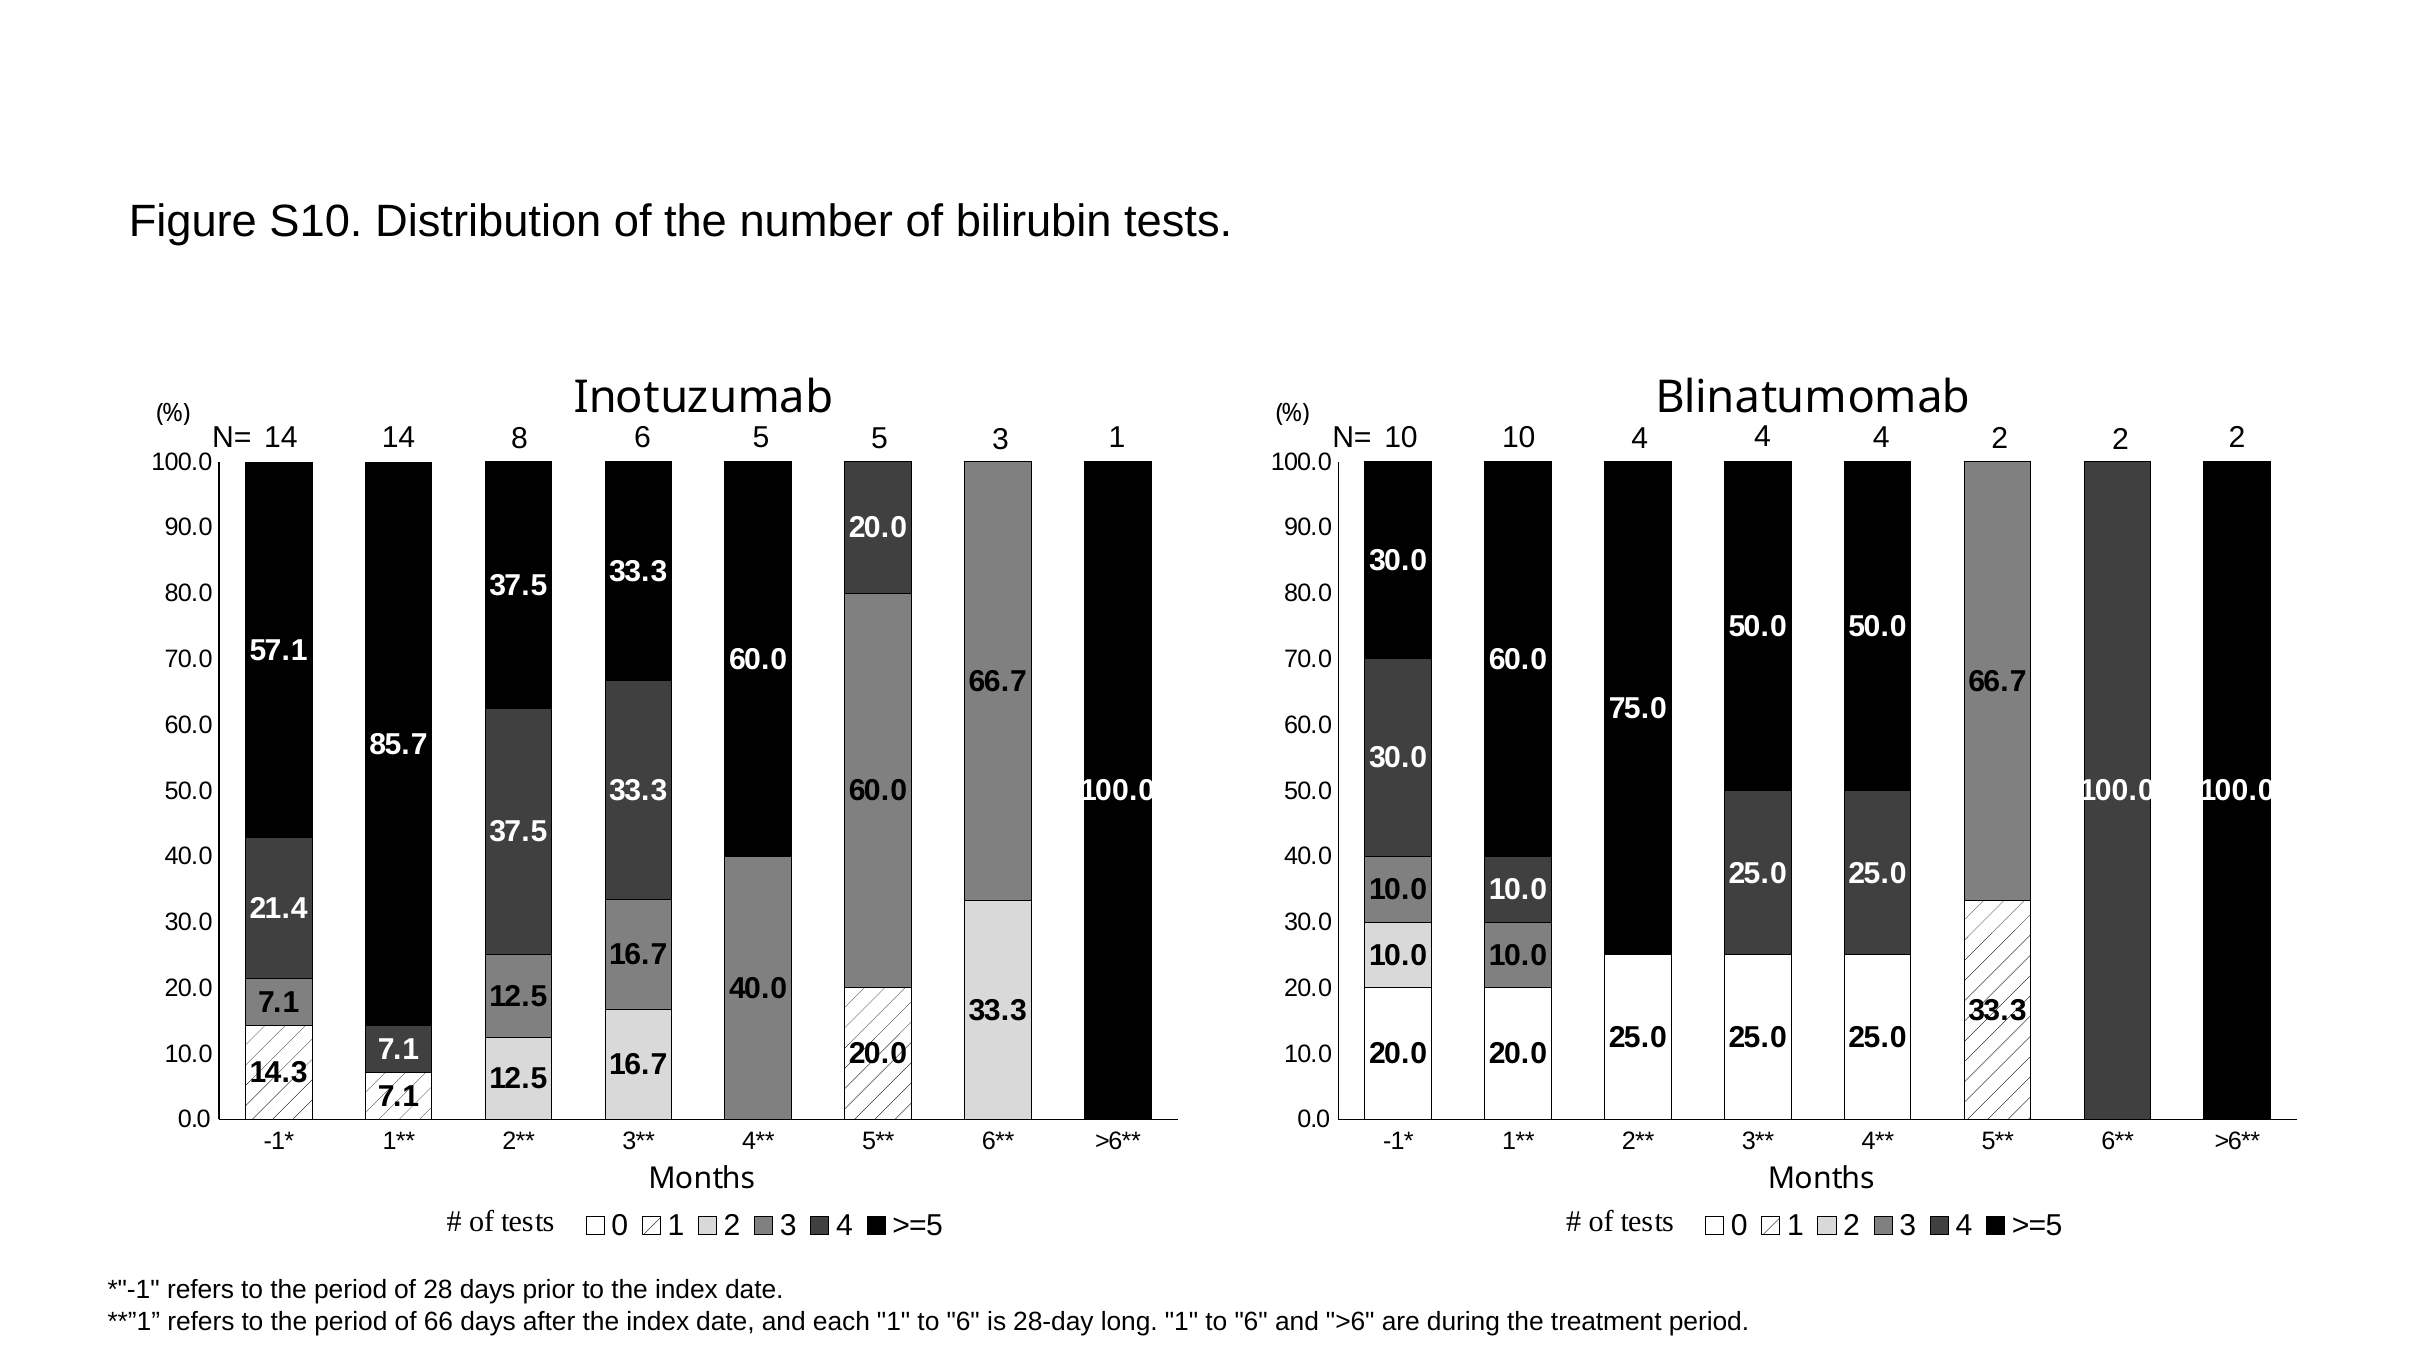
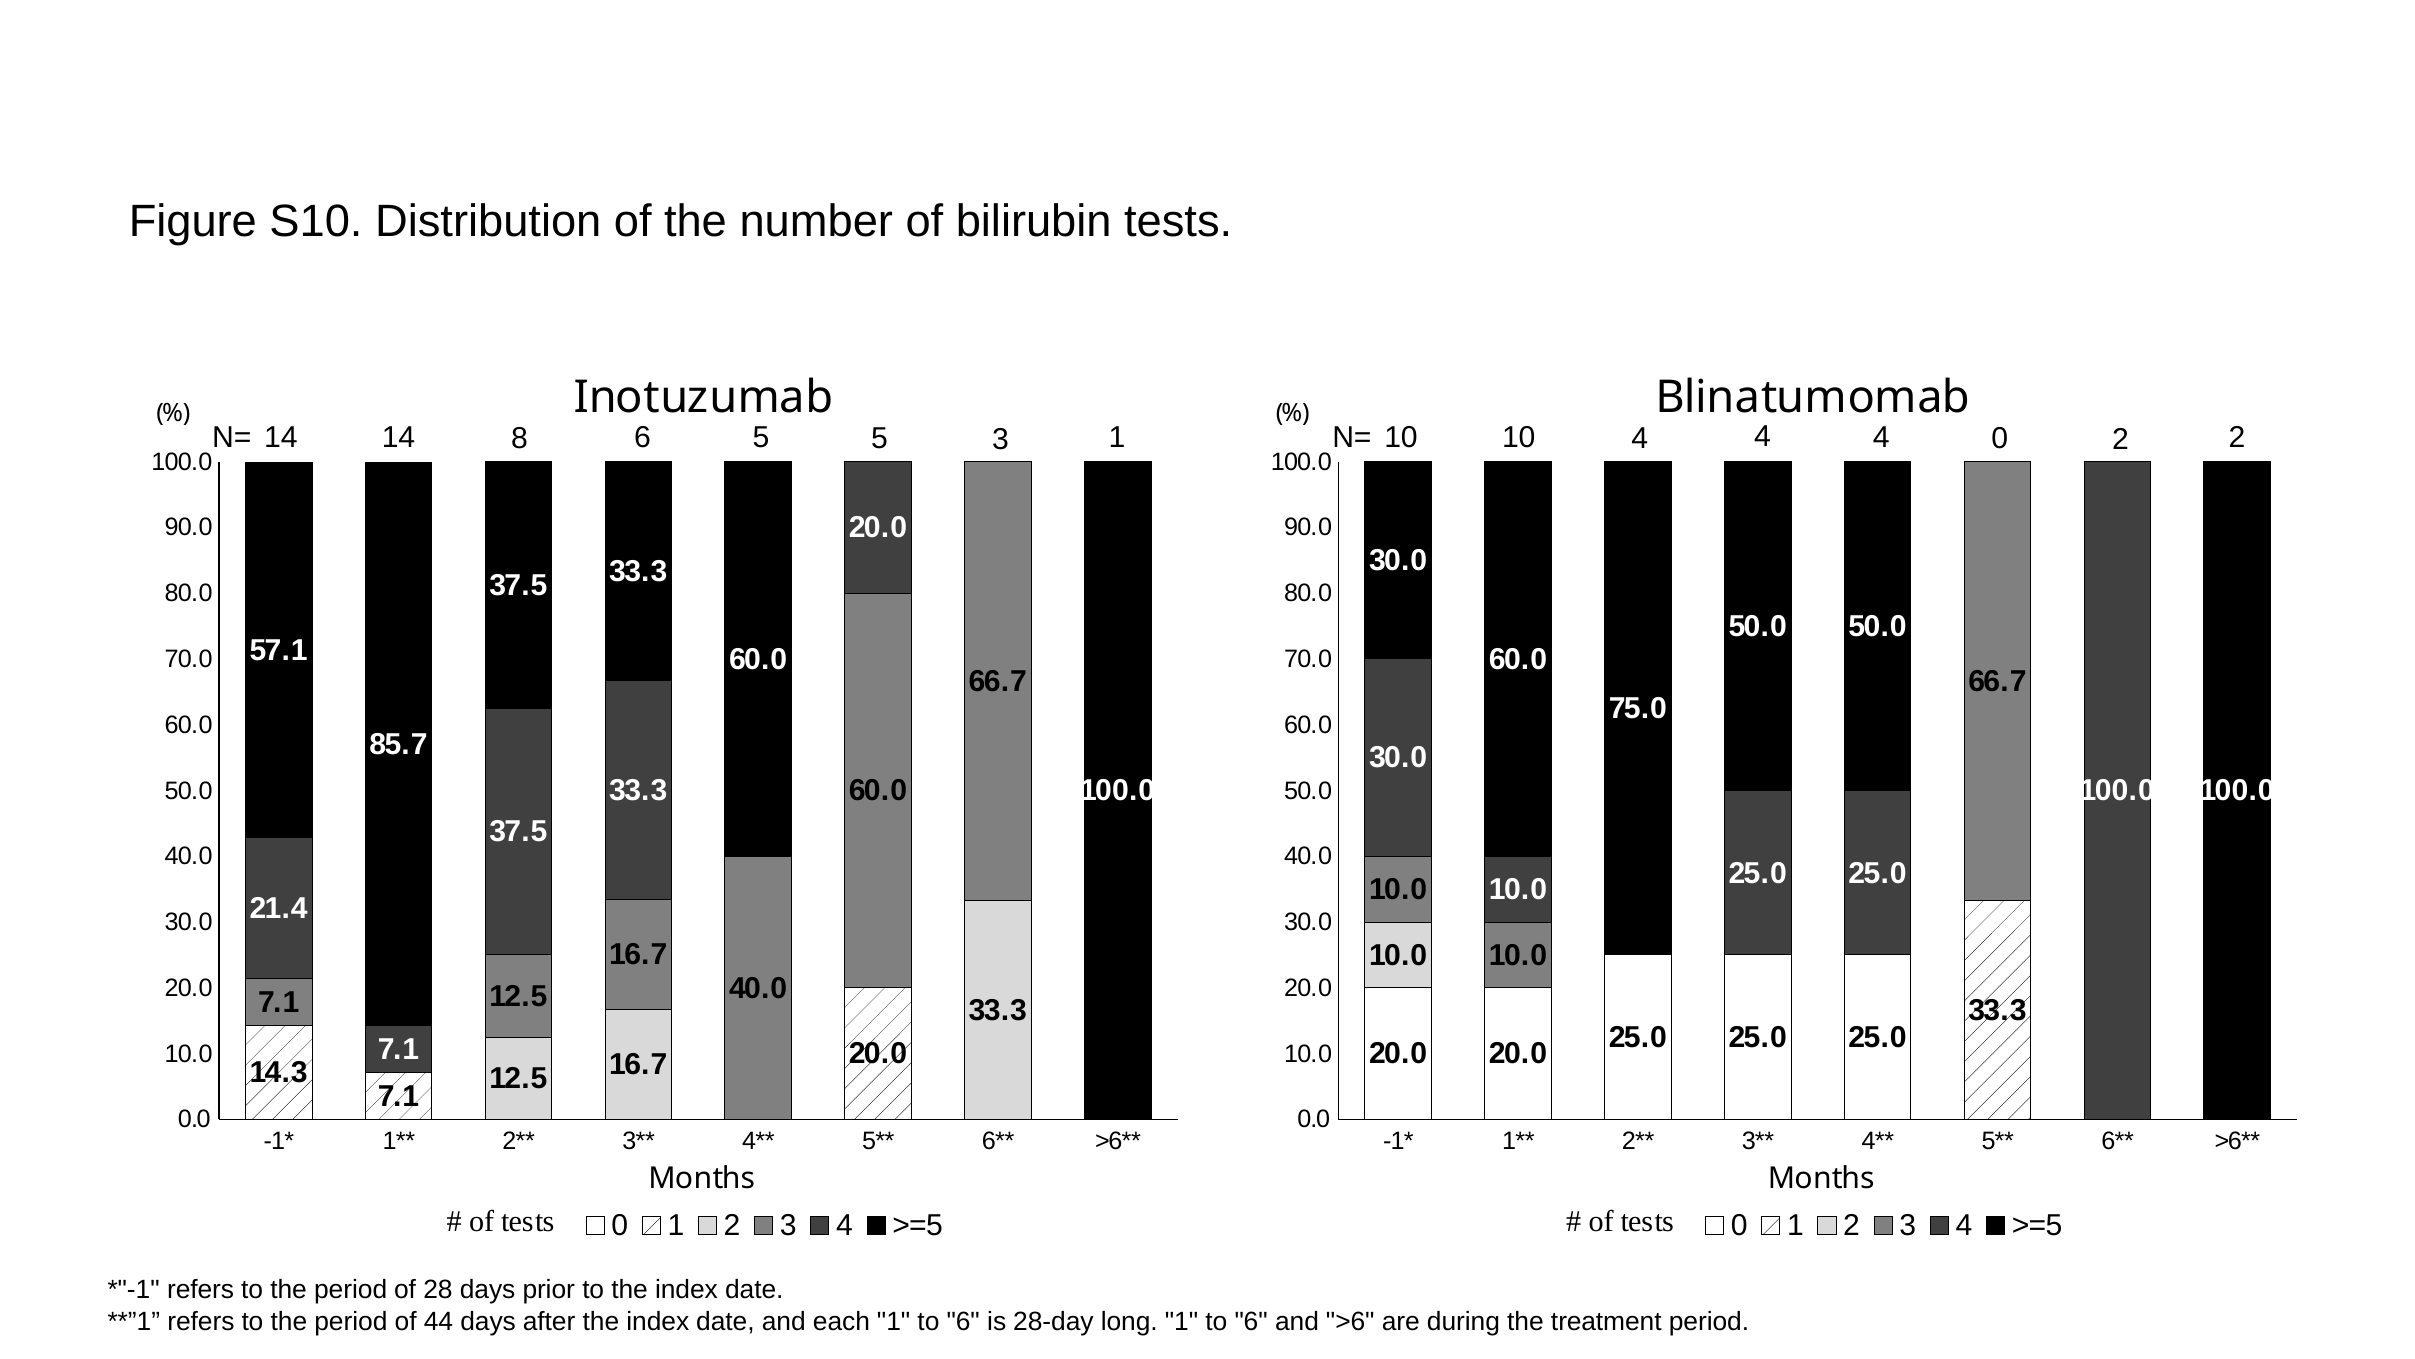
4 2: 2 -> 0
66: 66 -> 44
